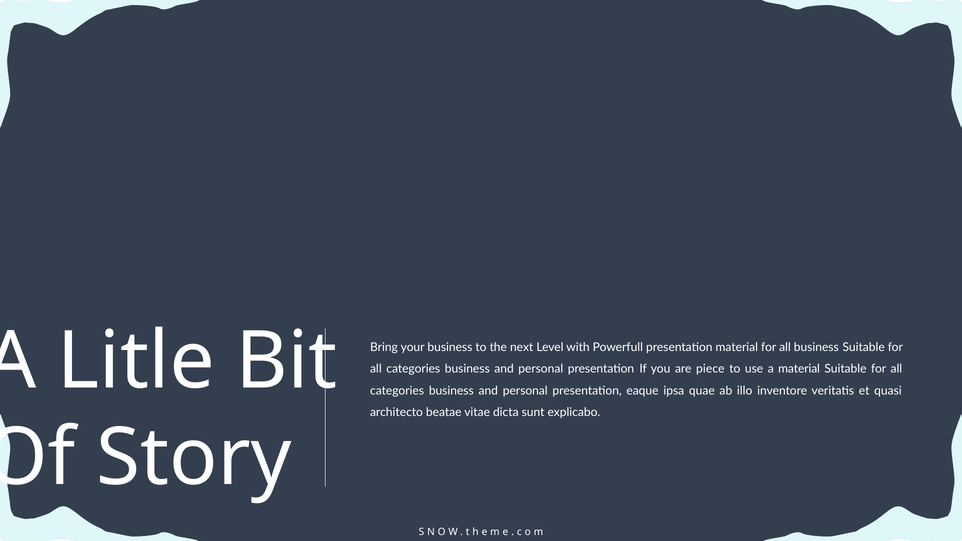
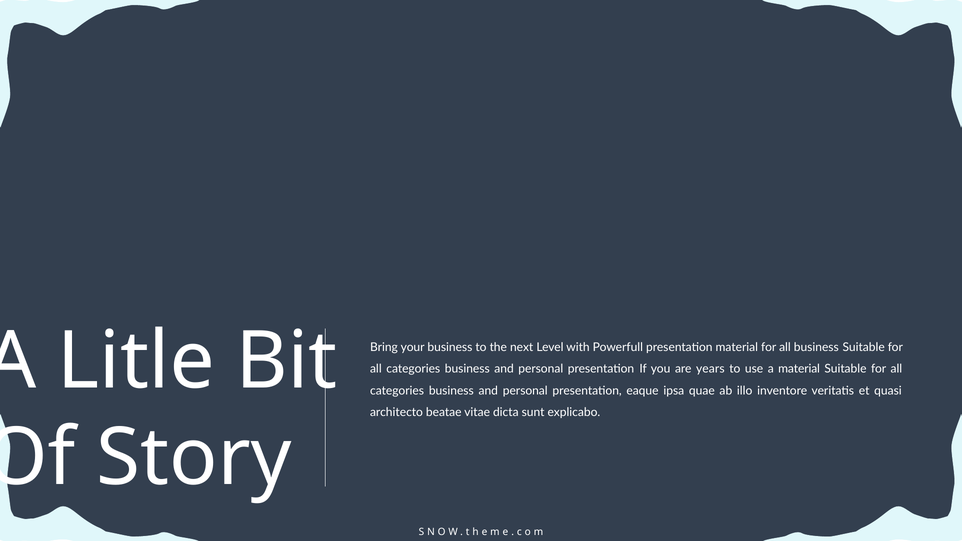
piece: piece -> years
